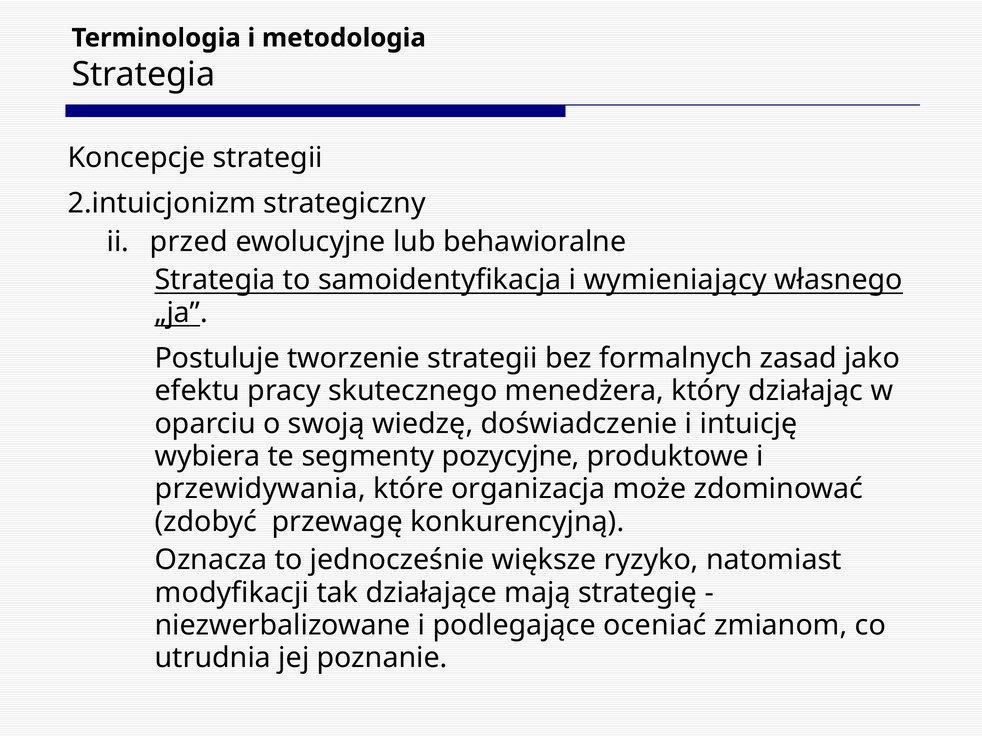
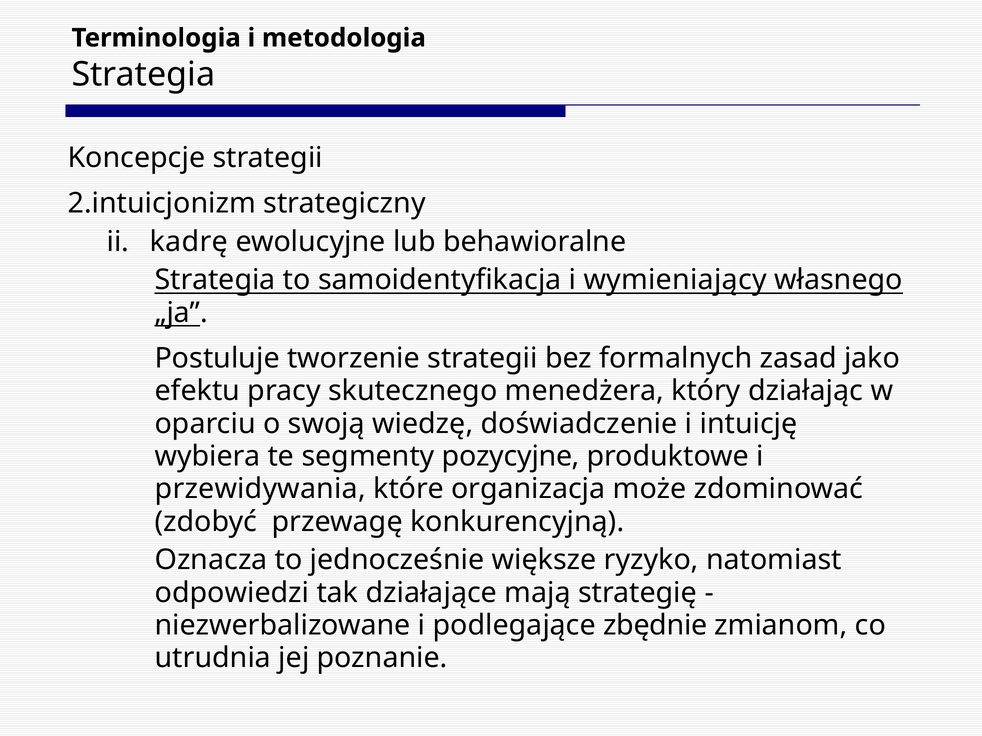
przed: przed -> kadrę
modyfikacji: modyfikacji -> odpowiedzi
oceniać: oceniać -> zbędnie
